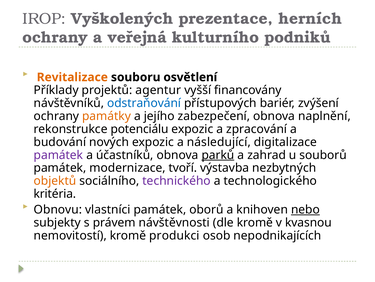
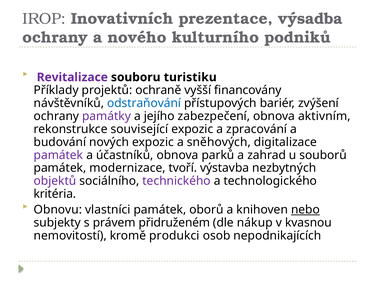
Vyškolených: Vyškolených -> Inovativních
herních: herních -> výsadba
veřejná: veřejná -> nového
Revitalizace colour: orange -> purple
osvětlení: osvětlení -> turistiku
agentur: agentur -> ochraně
památky colour: orange -> purple
naplnění: naplnění -> aktivním
potenciálu: potenciálu -> související
následující: následující -> sněhových
parků underline: present -> none
objektů colour: orange -> purple
návštěvnosti: návštěvnosti -> přidruženém
dle kromě: kromě -> nákup
